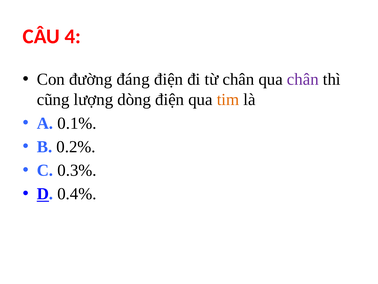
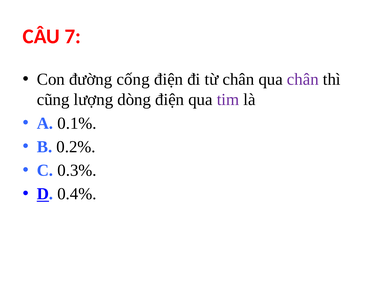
4: 4 -> 7
đáng: đáng -> cống
tim colour: orange -> purple
